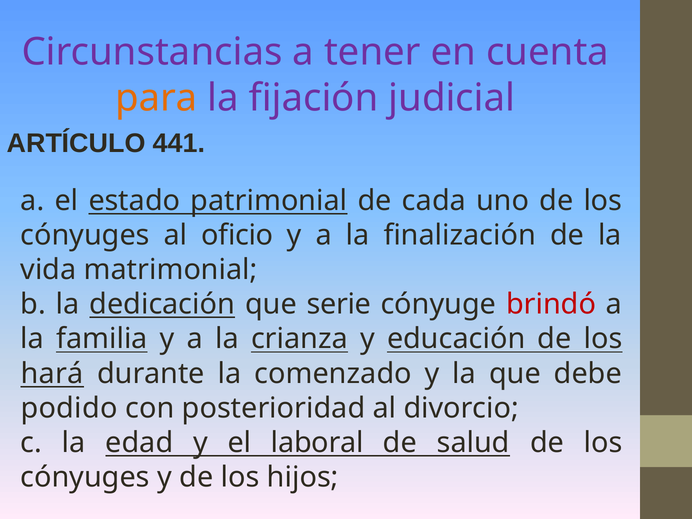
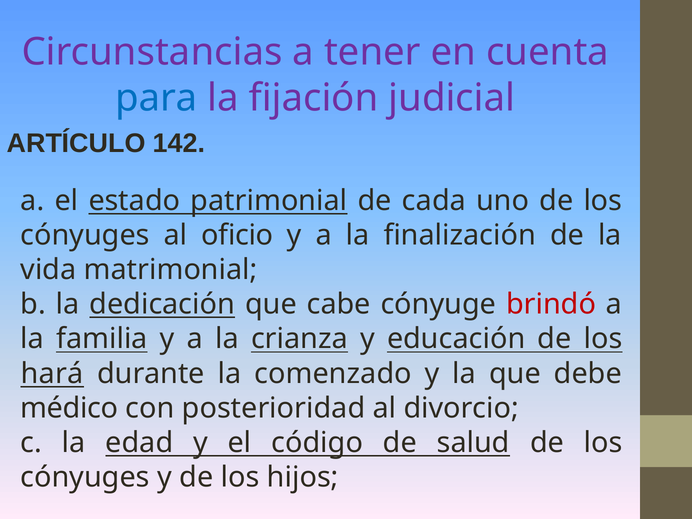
para colour: orange -> blue
441: 441 -> 142
serie: serie -> cabe
podido: podido -> médico
laboral: laboral -> código
